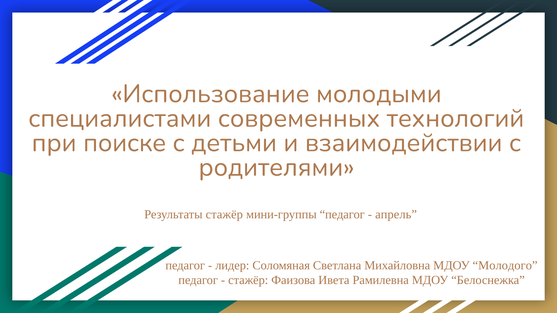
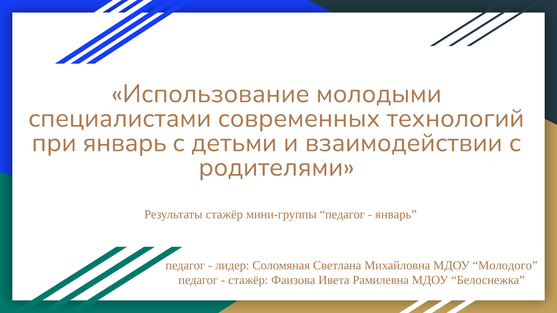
при поиске: поиске -> январь
апрель at (396, 215): апрель -> январь
